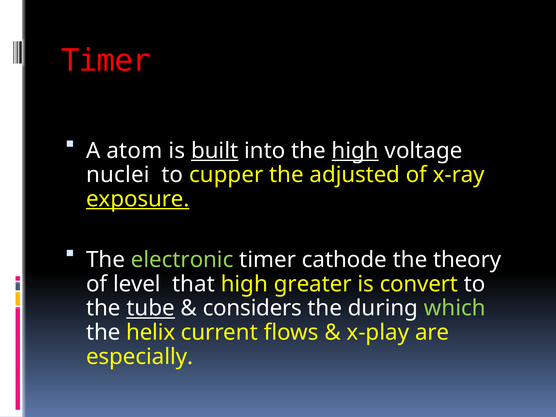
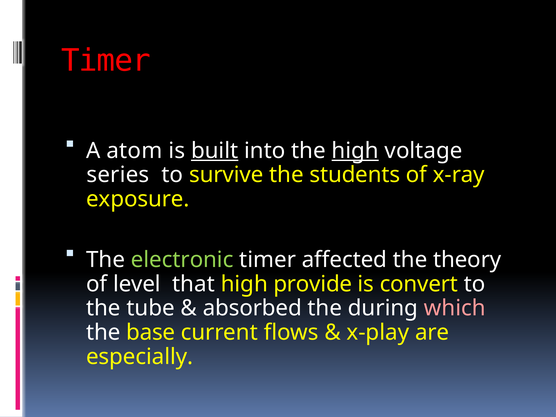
nuclei: nuclei -> series
cupper: cupper -> survive
adjusted: adjusted -> students
exposure underline: present -> none
cathode: cathode -> affected
greater: greater -> provide
tube underline: present -> none
considers: considers -> absorbed
which colour: light green -> pink
helix: helix -> base
